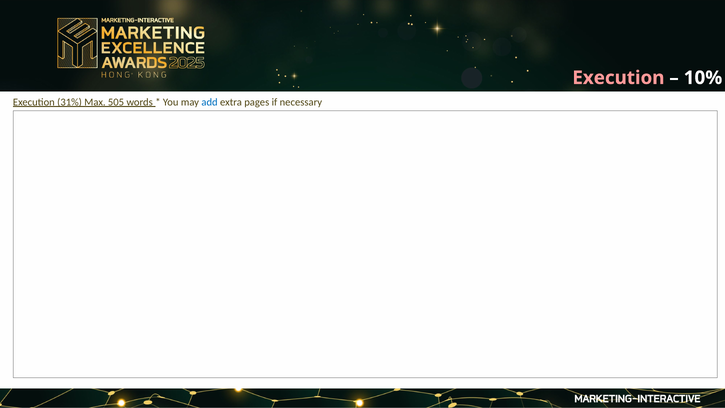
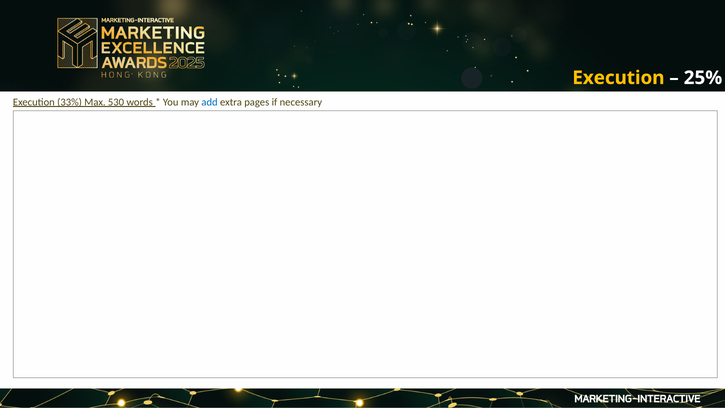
Execution at (618, 78) colour: pink -> yellow
10%: 10% -> 25%
31%: 31% -> 33%
505: 505 -> 530
